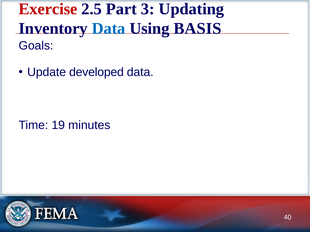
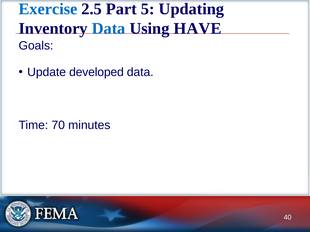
Exercise colour: red -> blue
3: 3 -> 5
BASIS: BASIS -> HAVE
19: 19 -> 70
